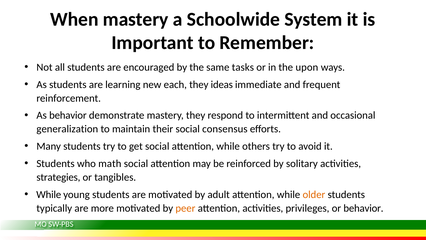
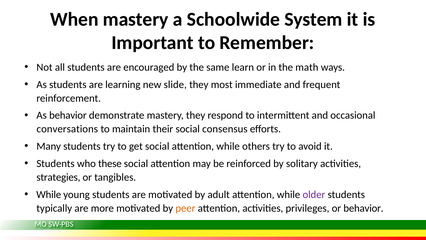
tasks: tasks -> learn
upon: upon -> math
each: each -> slide
ideas: ideas -> most
generalization: generalization -> conversations
math: math -> these
older colour: orange -> purple
